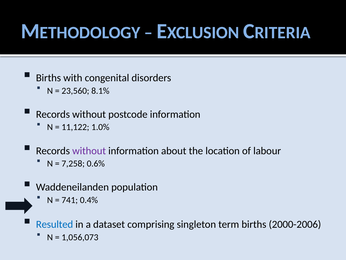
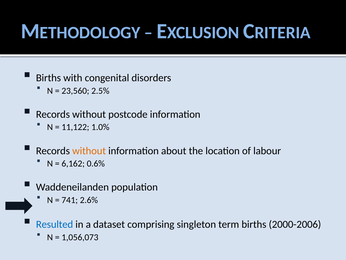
8.1%: 8.1% -> 2.5%
without at (89, 150) colour: purple -> orange
7,258: 7,258 -> 6,162
0.4%: 0.4% -> 2.6%
